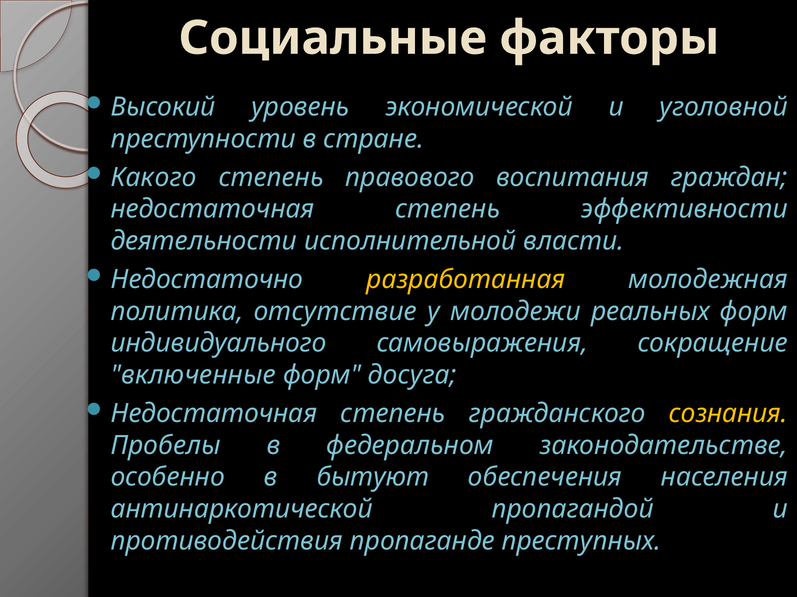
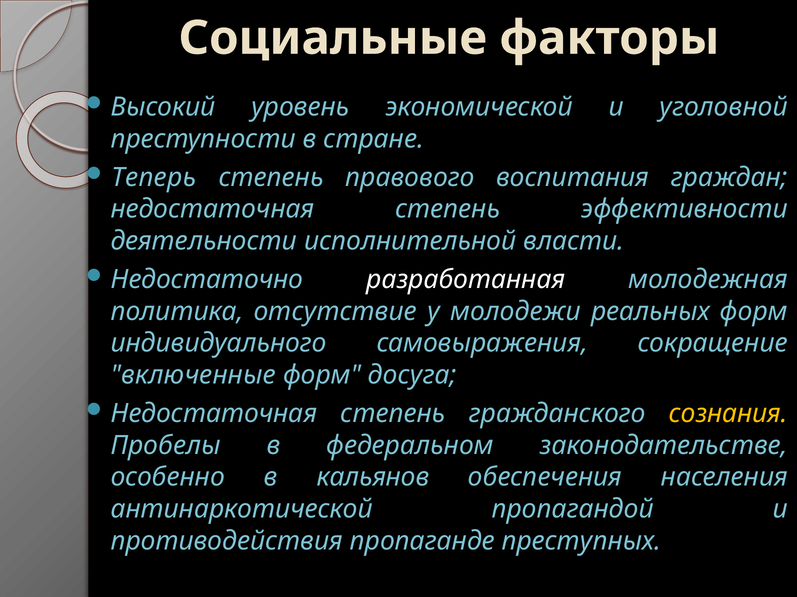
Какого: Какого -> Теперь
разработанная colour: yellow -> white
бытуют: бытуют -> кальянов
